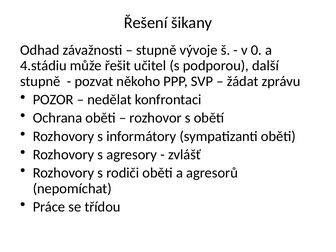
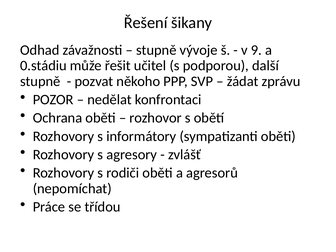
0: 0 -> 9
4.stádiu: 4.stádiu -> 0.stádiu
